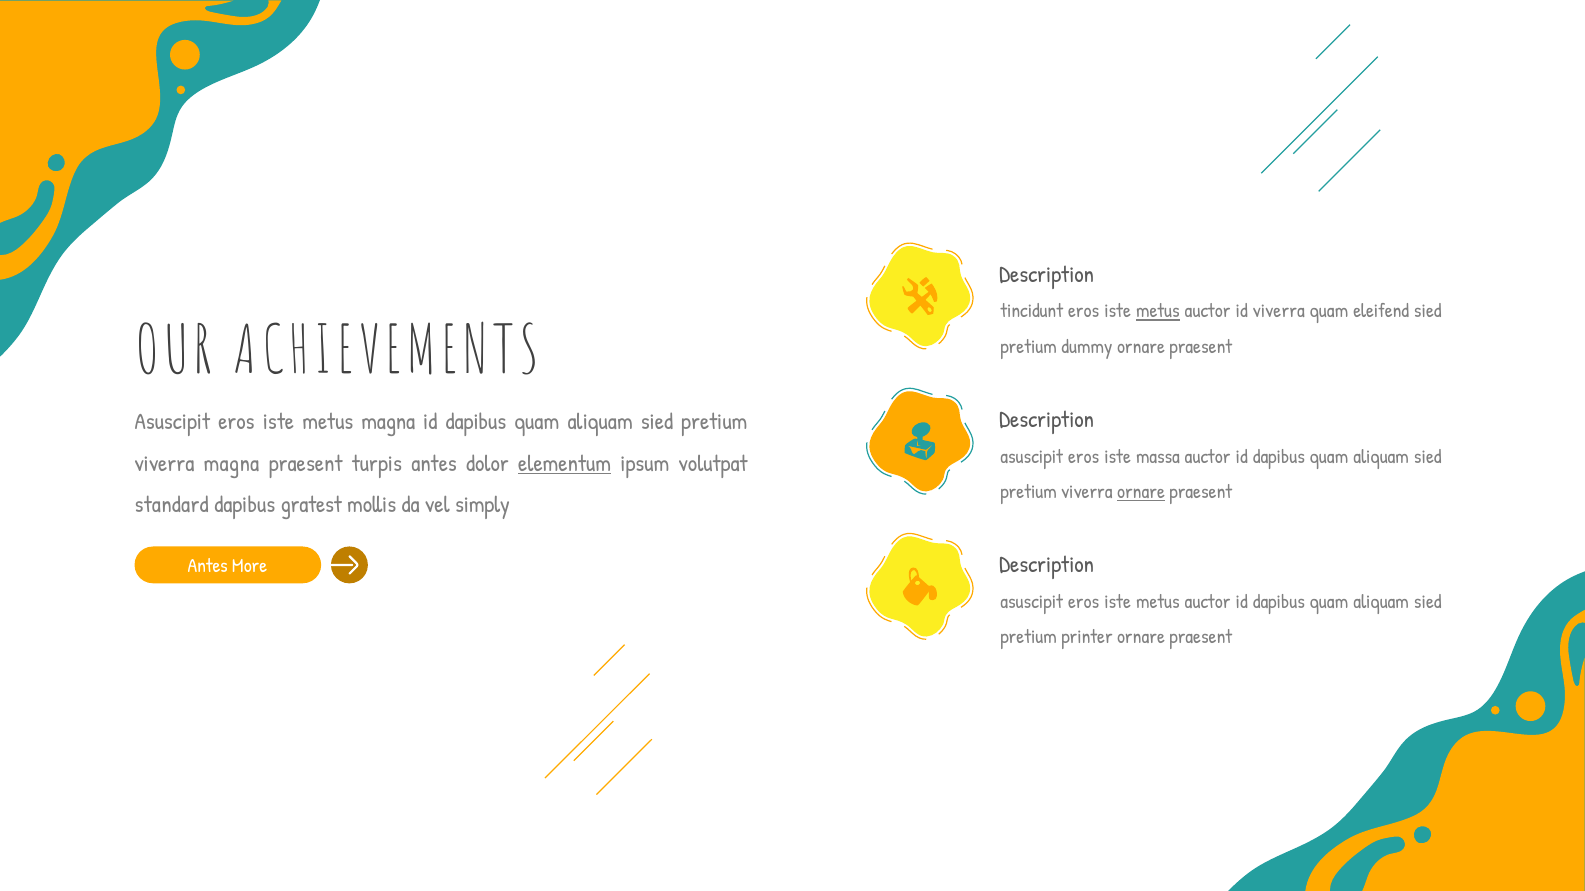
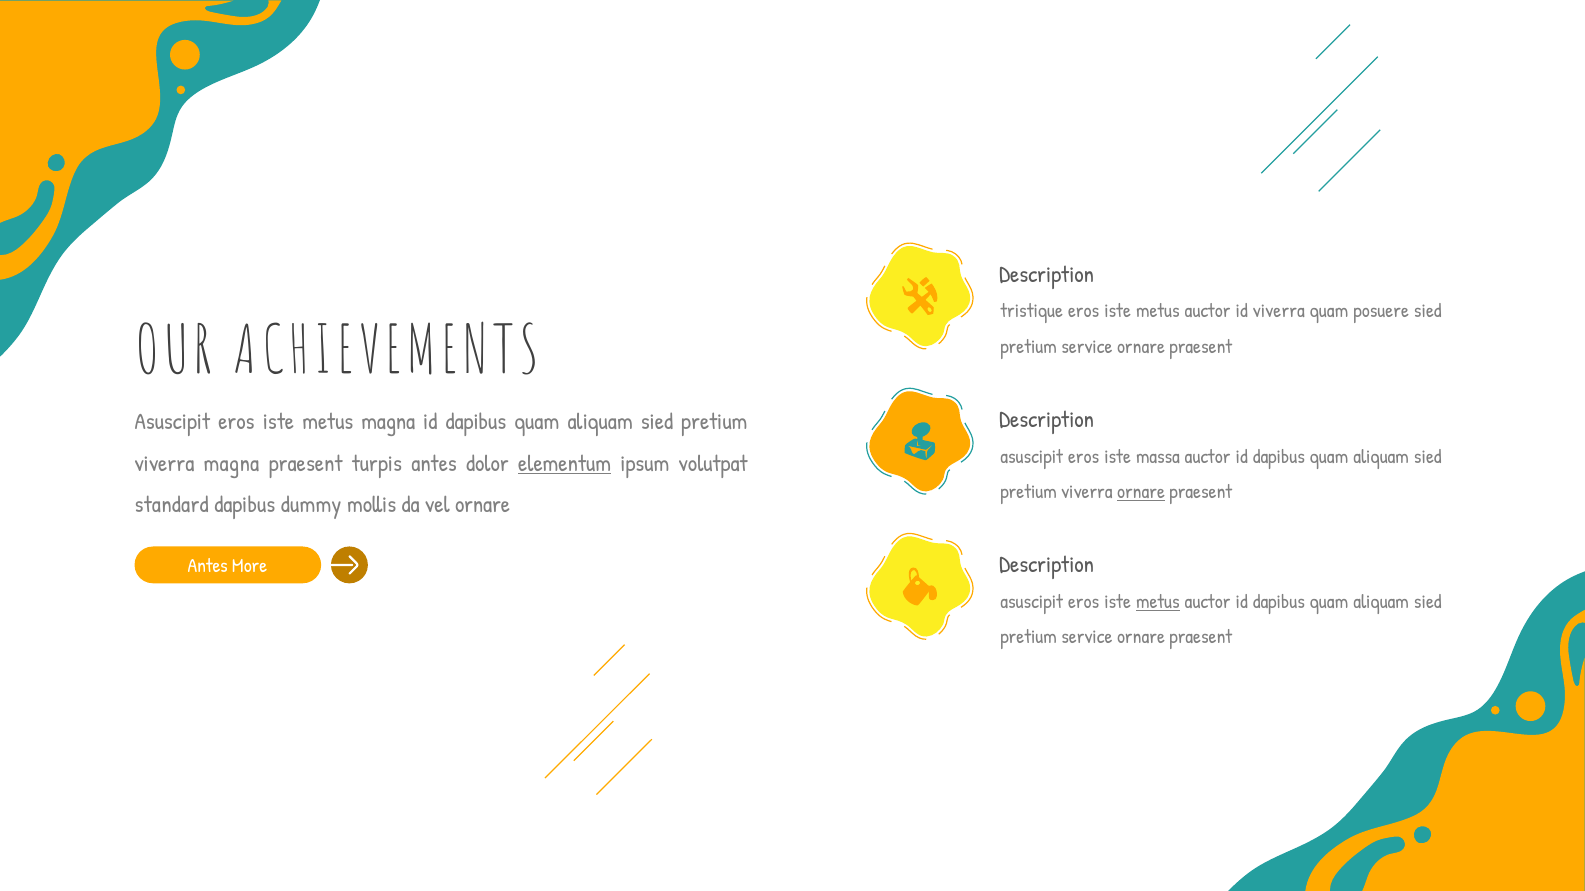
tincidunt: tincidunt -> tristique
metus at (1158, 312) underline: present -> none
eleifend: eleifend -> posuere
dummy at (1087, 347): dummy -> service
gratest: gratest -> dummy
vel simply: simply -> ornare
metus at (1158, 602) underline: none -> present
printer at (1087, 638): printer -> service
